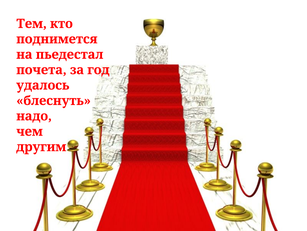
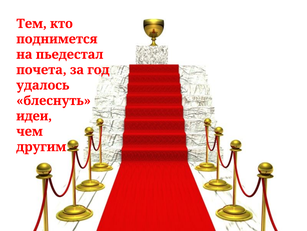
надо: надо -> идеи
